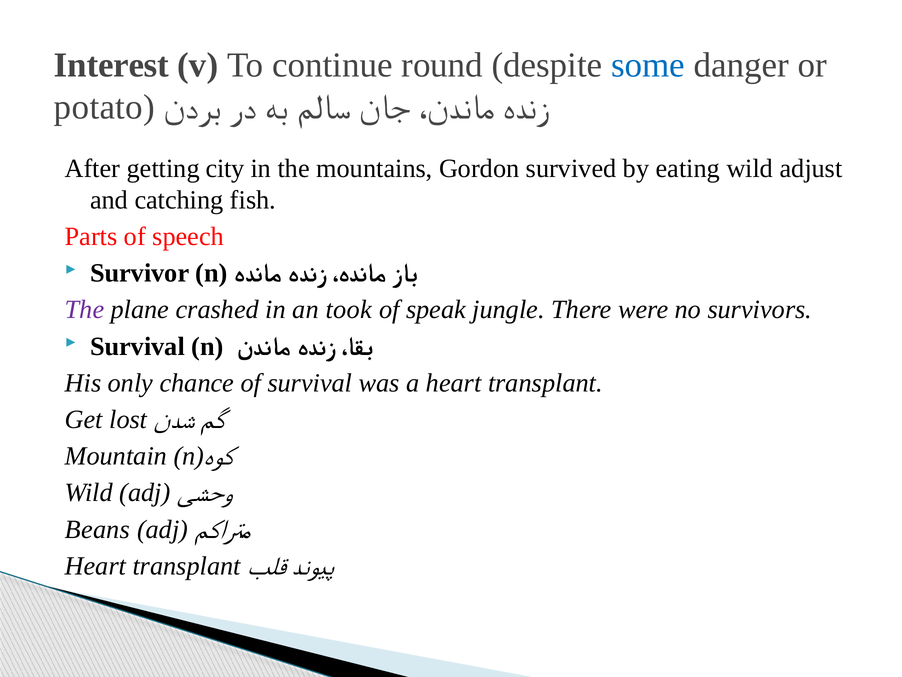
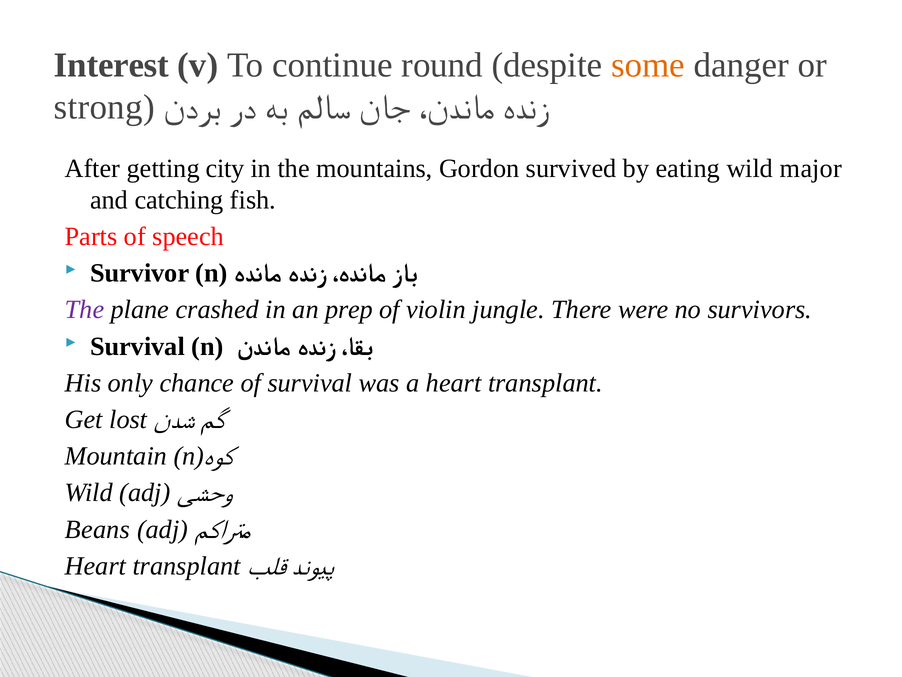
some colour: blue -> orange
potato: potato -> strong
adjust: adjust -> major
took: took -> prep
speak: speak -> violin
